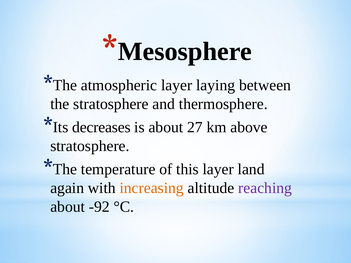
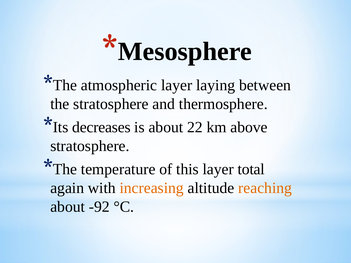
27: 27 -> 22
land: land -> total
reaching colour: purple -> orange
